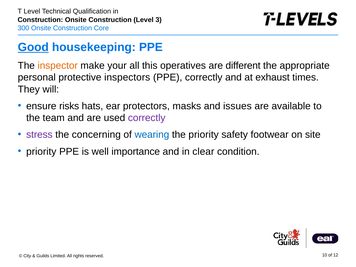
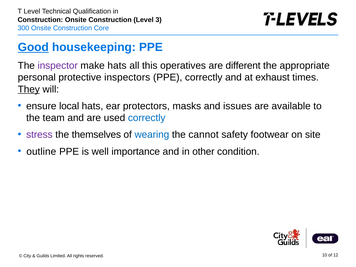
inspector colour: orange -> purple
make your: your -> hats
They underline: none -> present
risks: risks -> local
correctly at (147, 118) colour: purple -> blue
concerning: concerning -> themselves
the priority: priority -> cannot
priority at (41, 152): priority -> outline
clear: clear -> other
